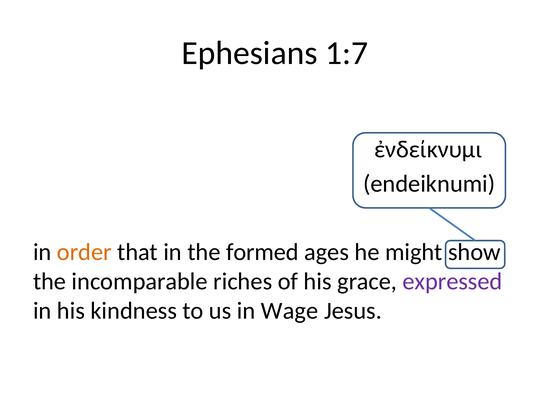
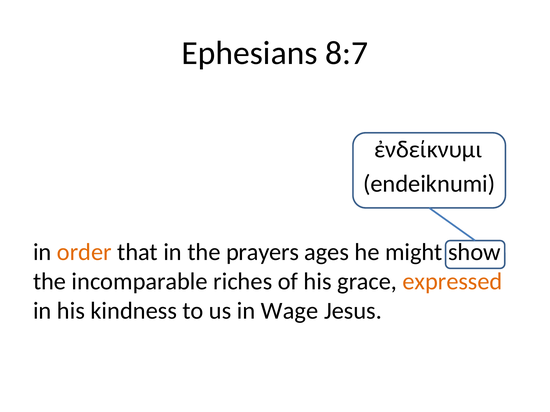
1:7: 1:7 -> 8:7
formed: formed -> prayers
expressed colour: purple -> orange
